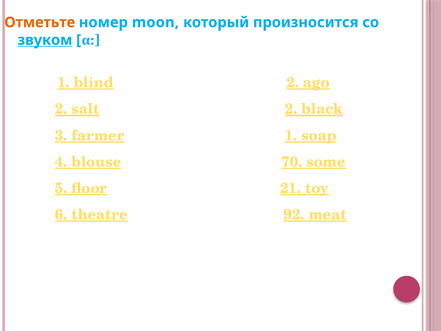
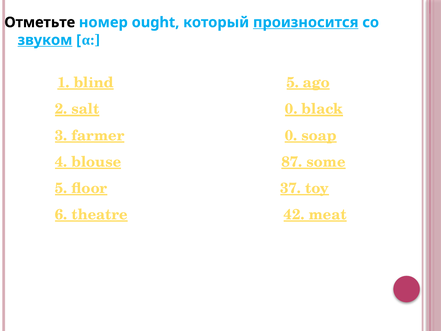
Отметьте colour: orange -> black
moon: moon -> ought
произносится underline: none -> present
blind 2: 2 -> 5
salt 2: 2 -> 0
farmer 1: 1 -> 0
70: 70 -> 87
21: 21 -> 37
92: 92 -> 42
